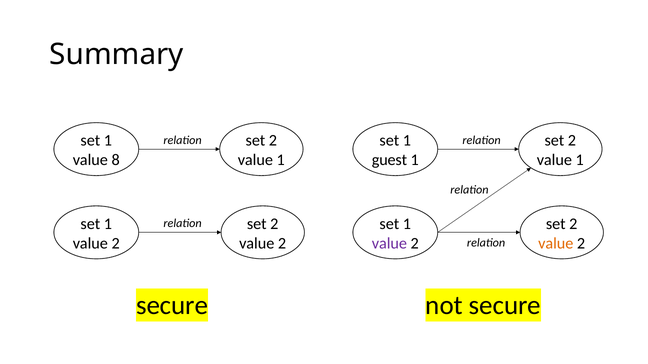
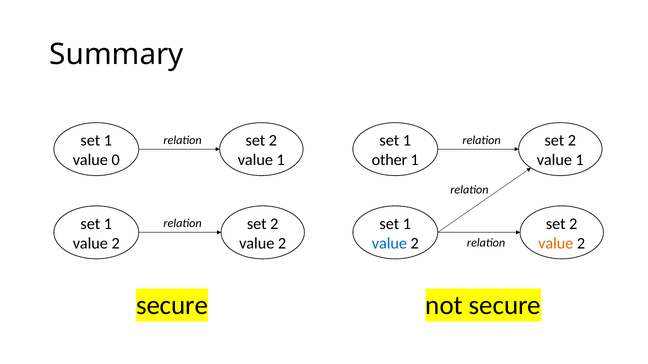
8: 8 -> 0
guest: guest -> other
value at (389, 244) colour: purple -> blue
